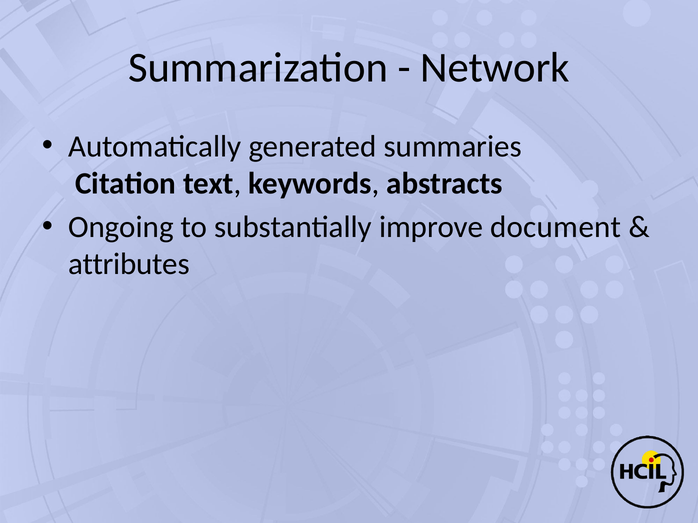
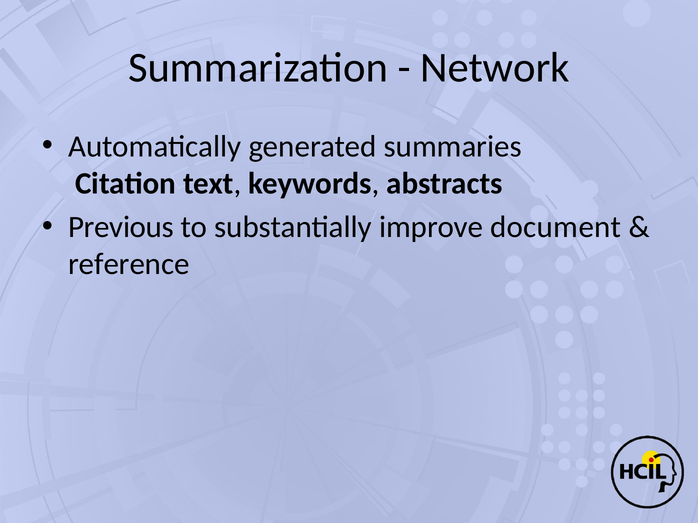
Ongoing: Ongoing -> Previous
attributes: attributes -> reference
